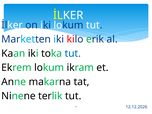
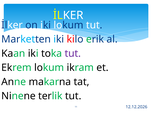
tut at (73, 53) colour: blue -> purple
